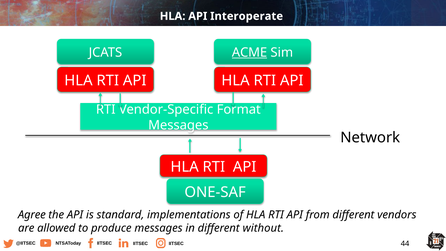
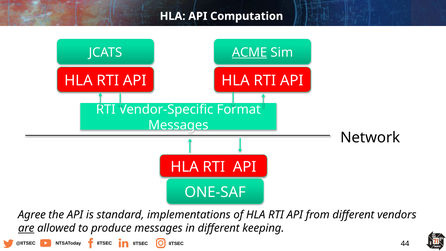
Interoperate: Interoperate -> Computation
are underline: none -> present
without: without -> keeping
